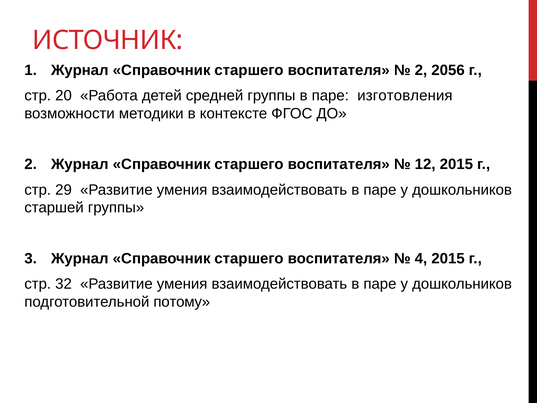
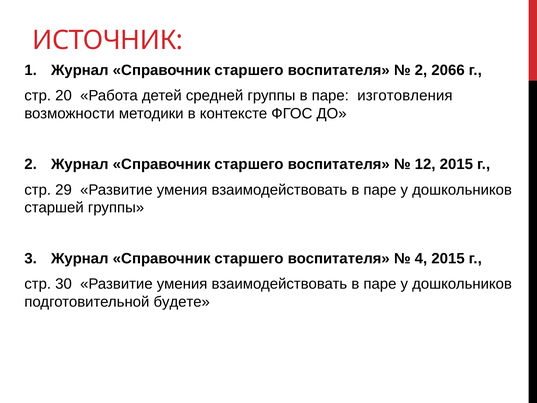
2056: 2056 -> 2066
32: 32 -> 30
потому: потому -> будете
